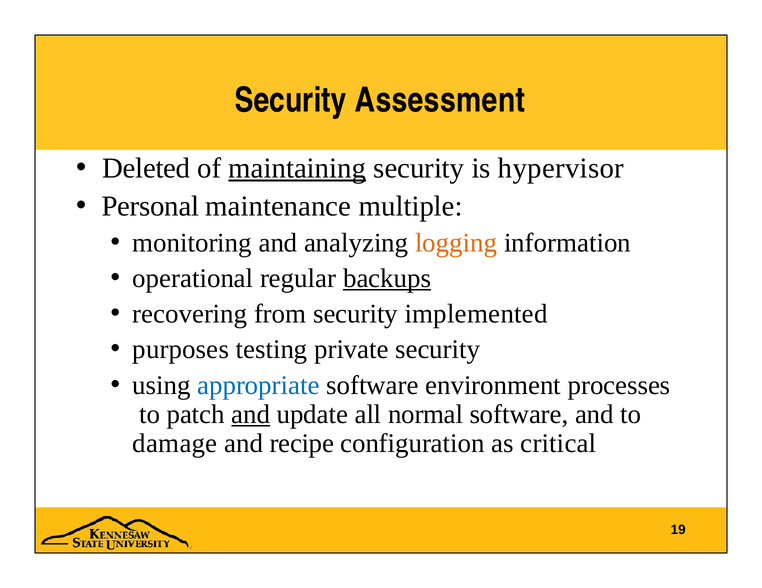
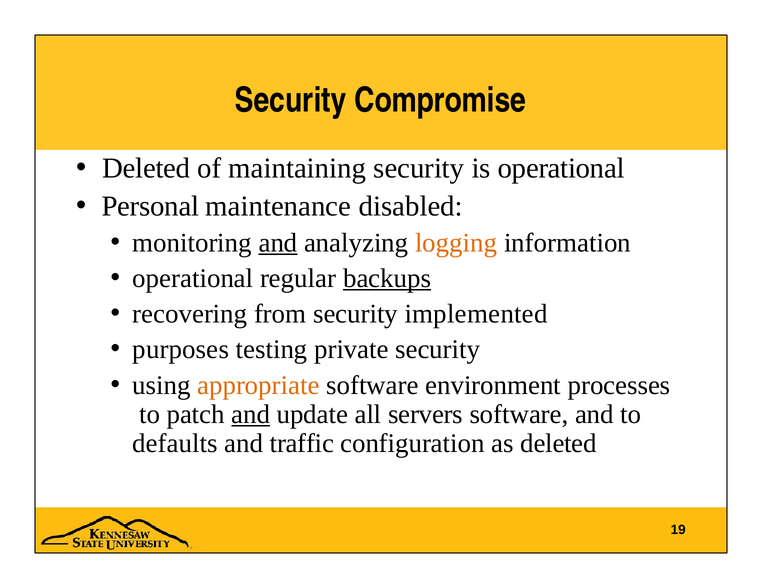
Assessment: Assessment -> Compromise
maintaining underline: present -> none
is hypervisor: hypervisor -> operational
multiple: multiple -> disabled
and at (278, 243) underline: none -> present
appropriate colour: blue -> orange
normal: normal -> servers
damage: damage -> defaults
recipe: recipe -> traffic
as critical: critical -> deleted
